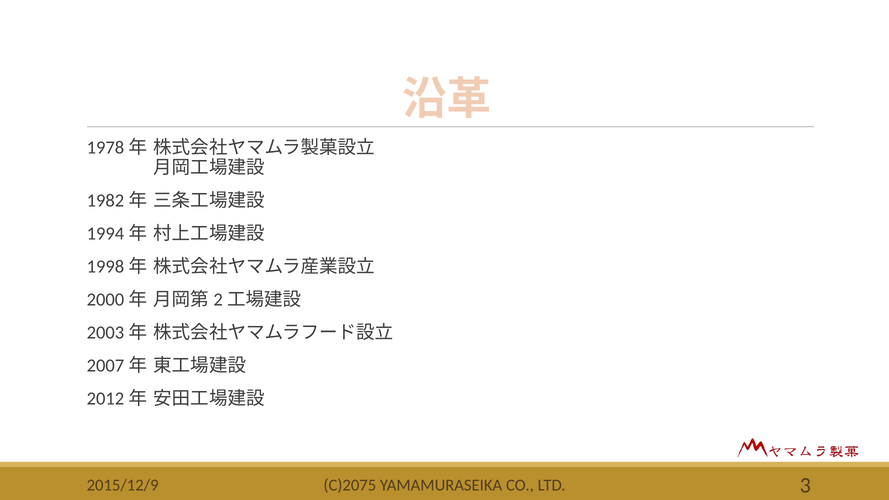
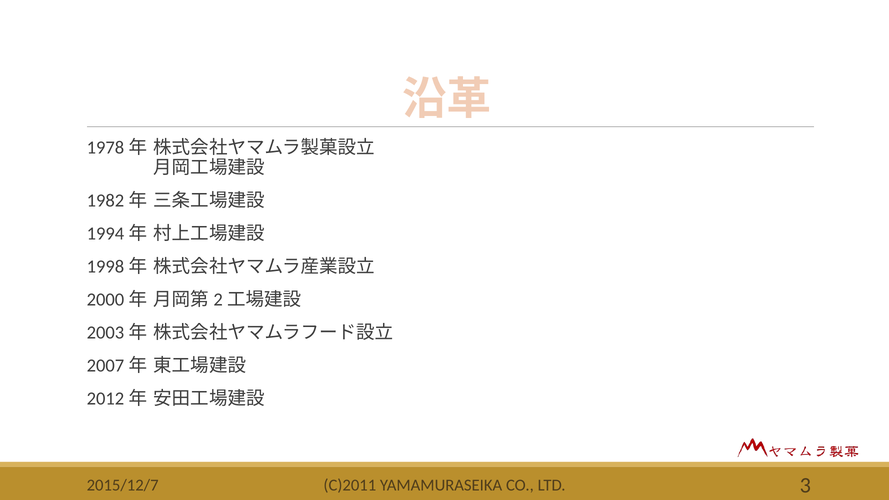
C)2075: C)2075 -> C)2011
2015/12/9: 2015/12/9 -> 2015/12/7
